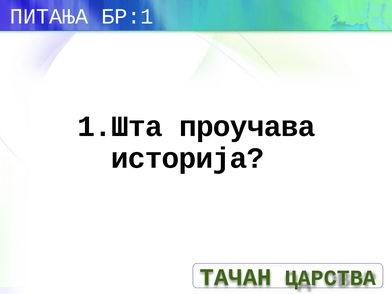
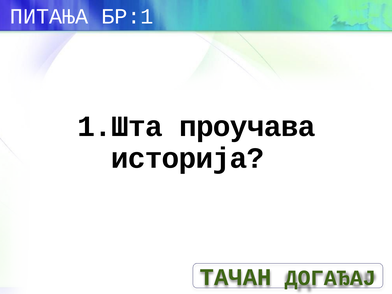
ЦАРСТВА: ЦАРСТВА -> ДОГАЂАЈ
